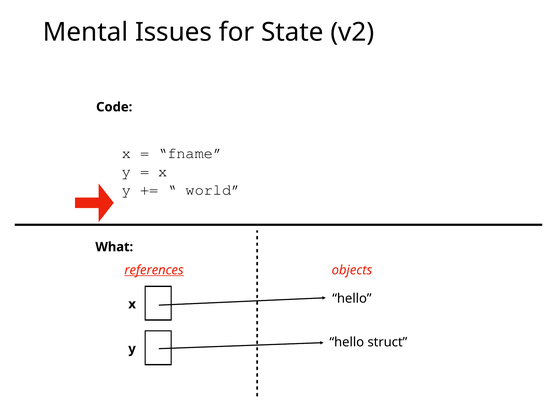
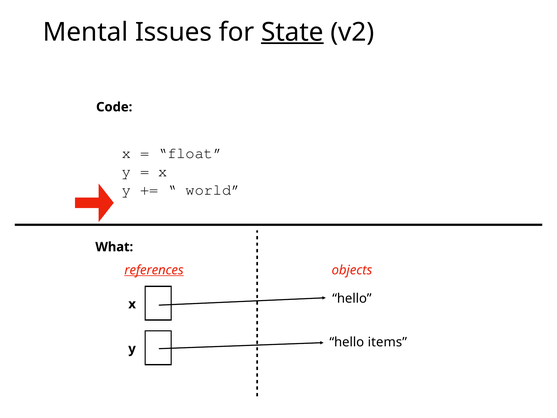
State underline: none -> present
fname: fname -> float
struct: struct -> items
